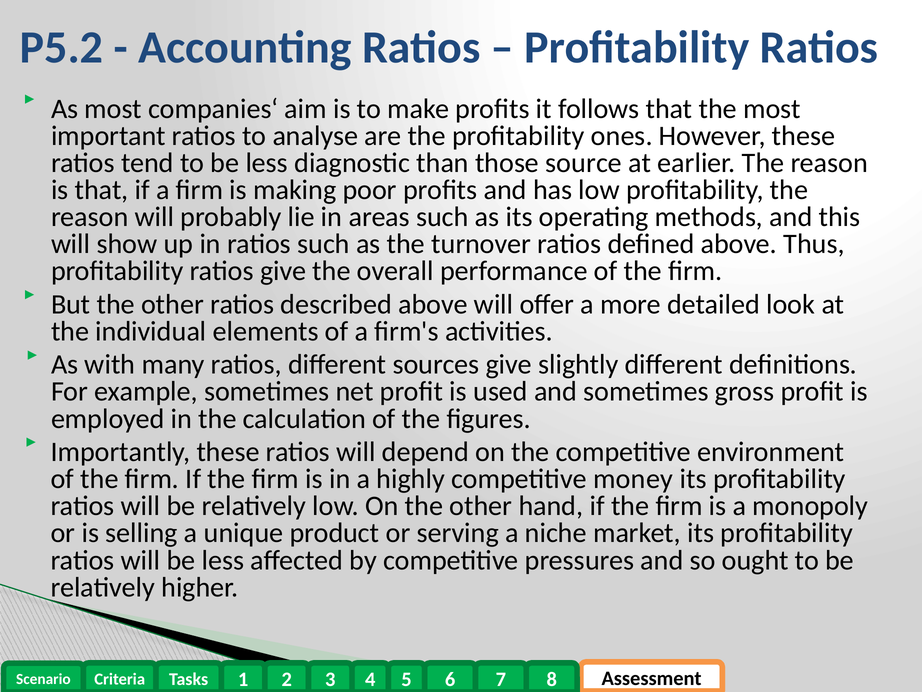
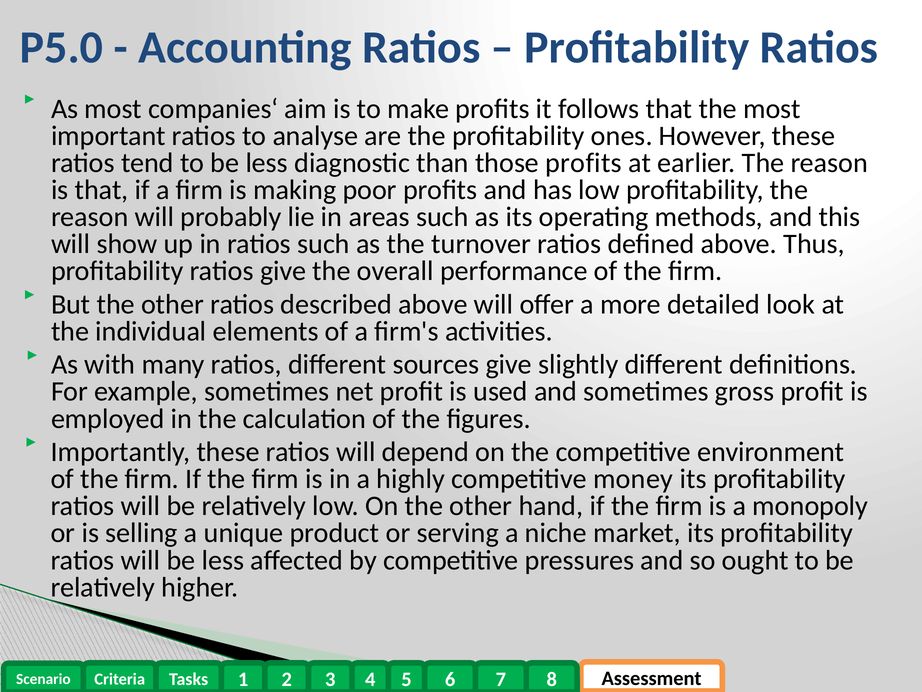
P5.2: P5.2 -> P5.0
those source: source -> profits
